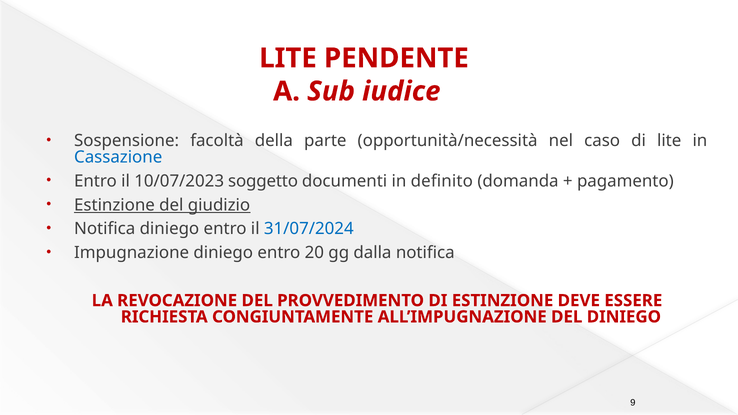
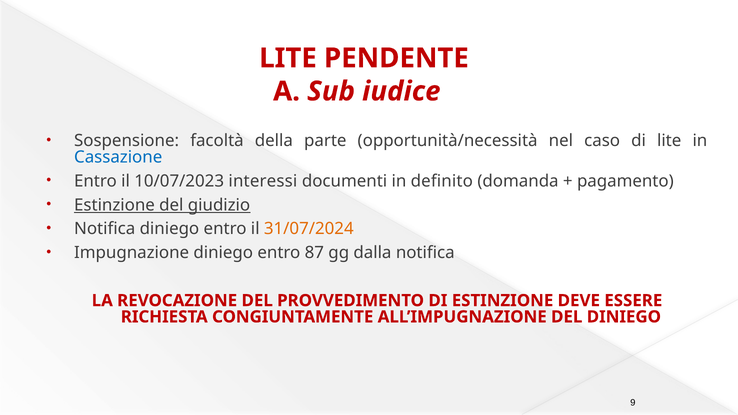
soggetto: soggetto -> interessi
31/07/2024 colour: blue -> orange
20: 20 -> 87
